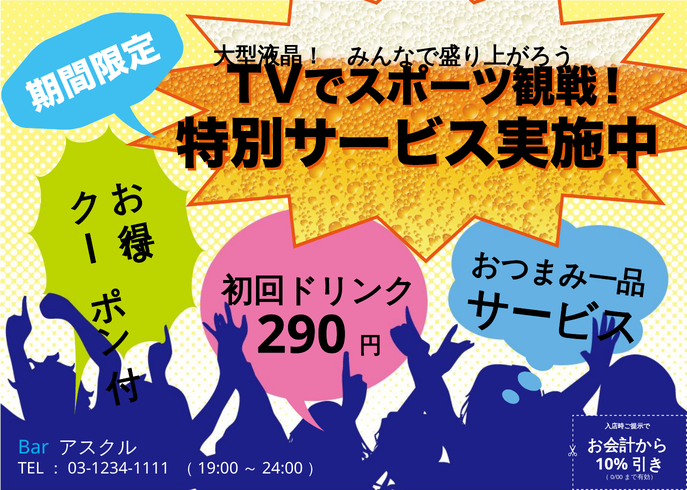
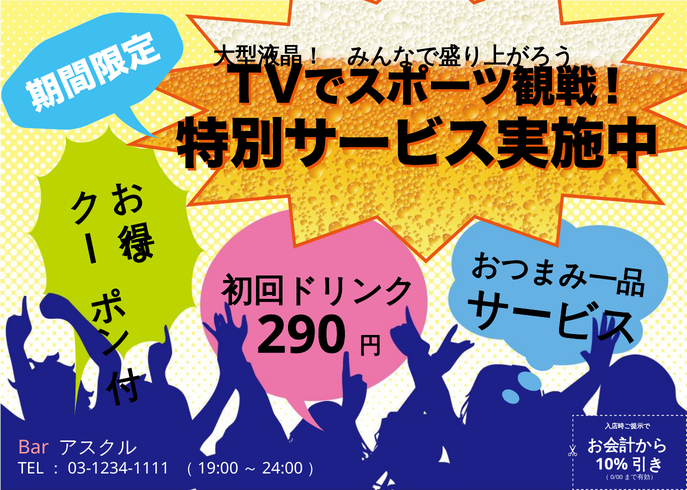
Bar colour: light blue -> pink
